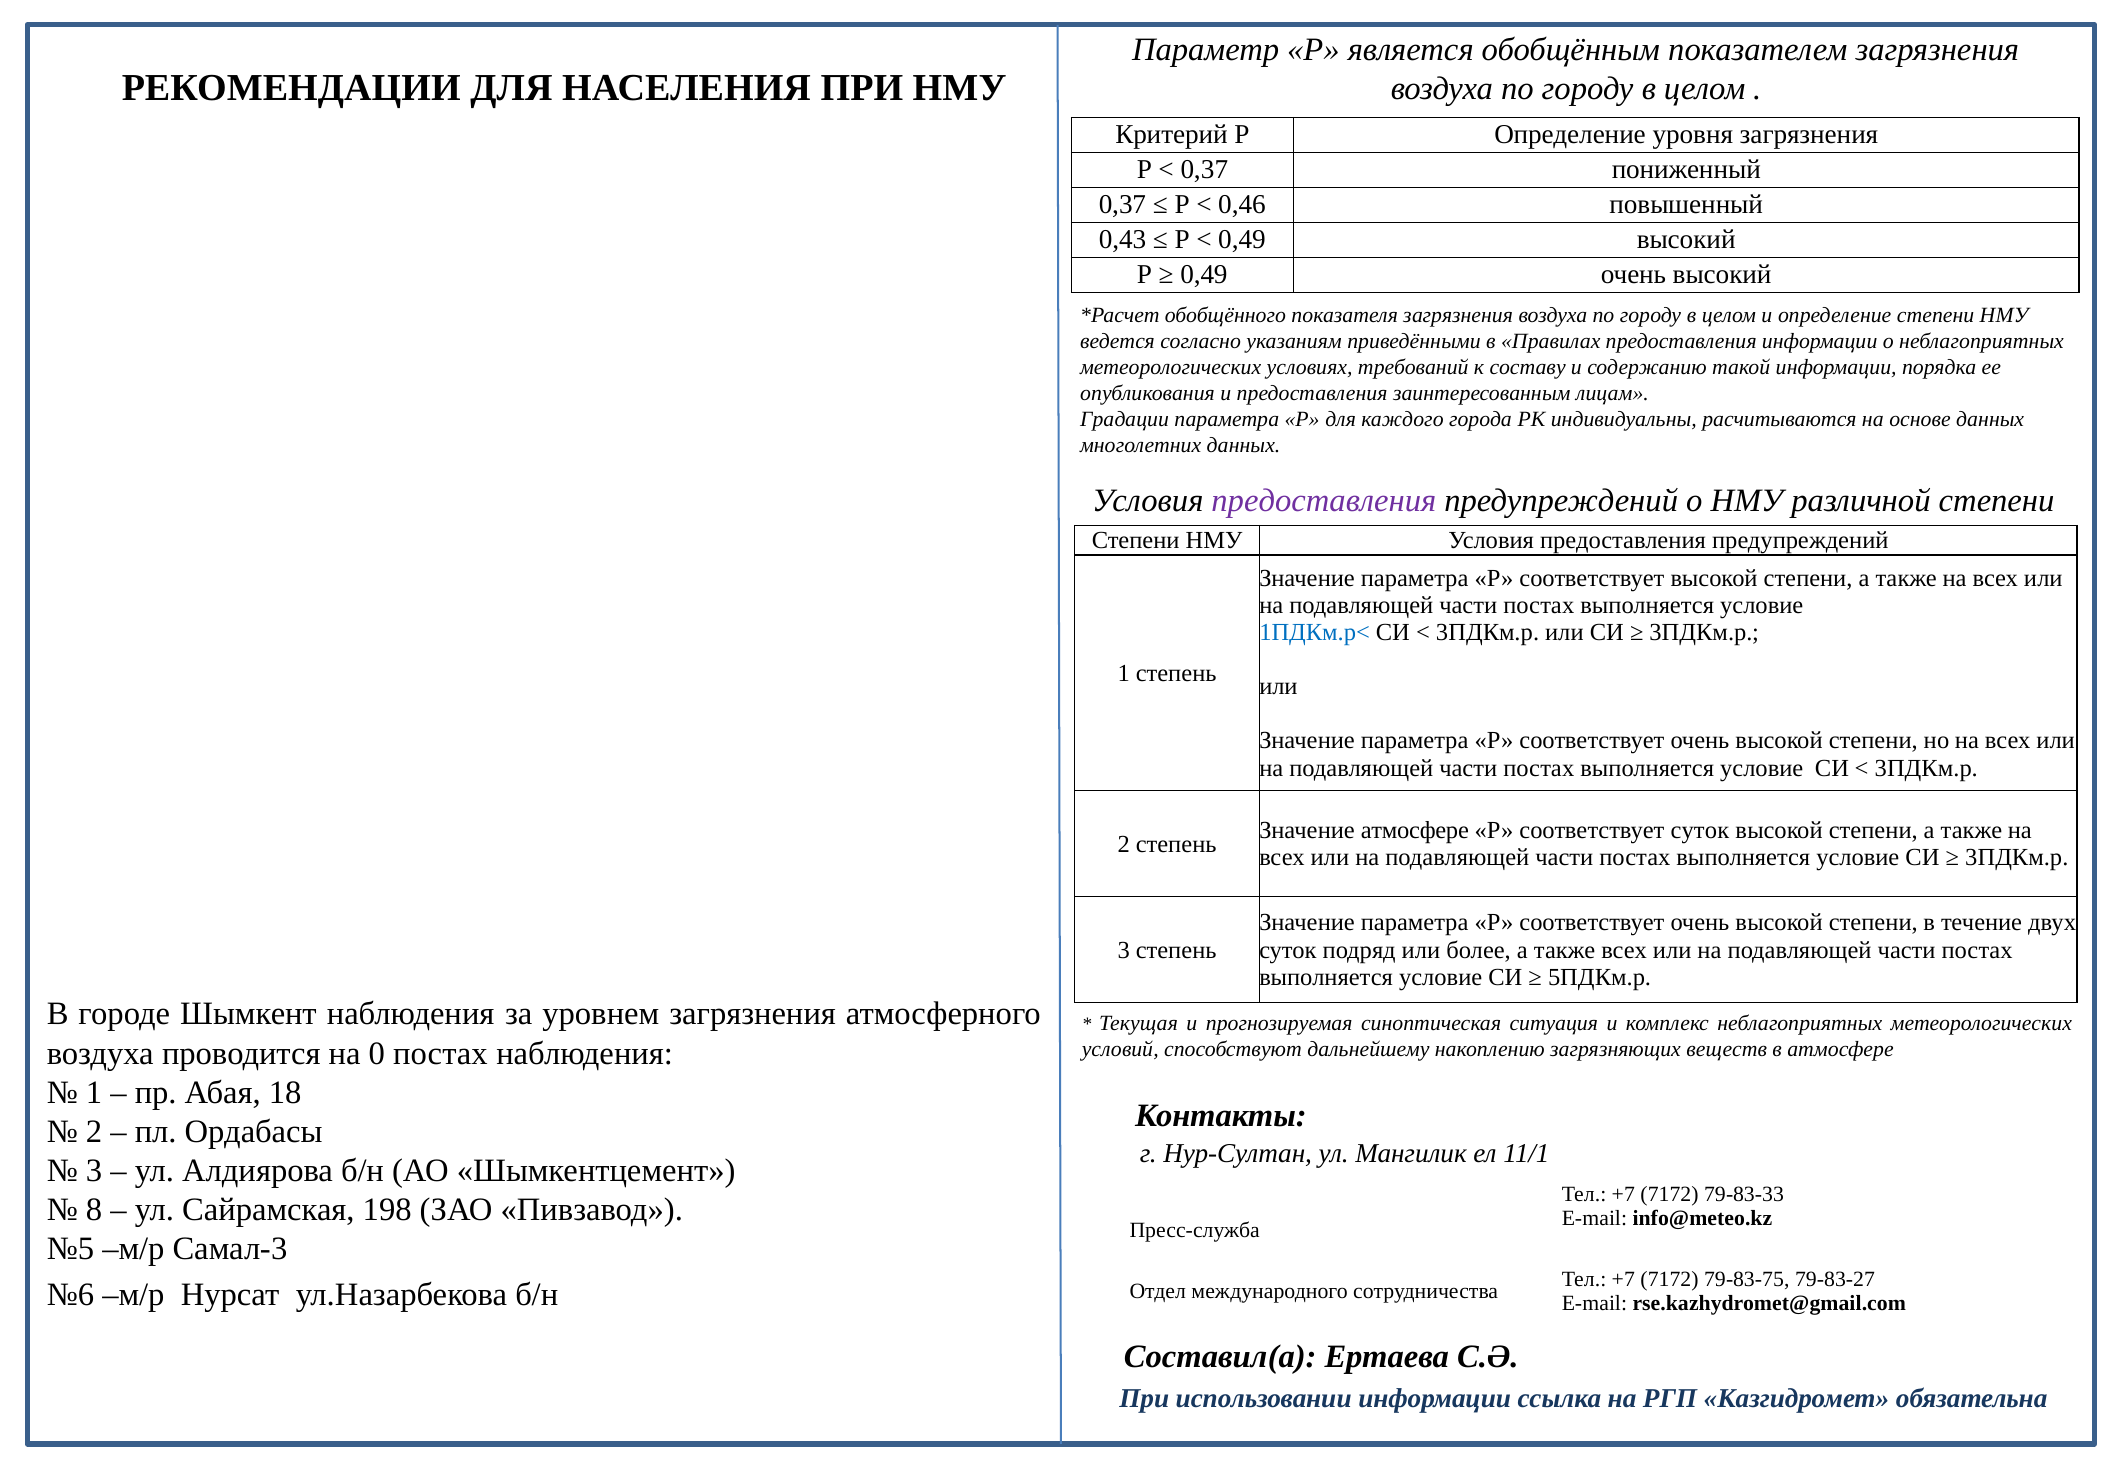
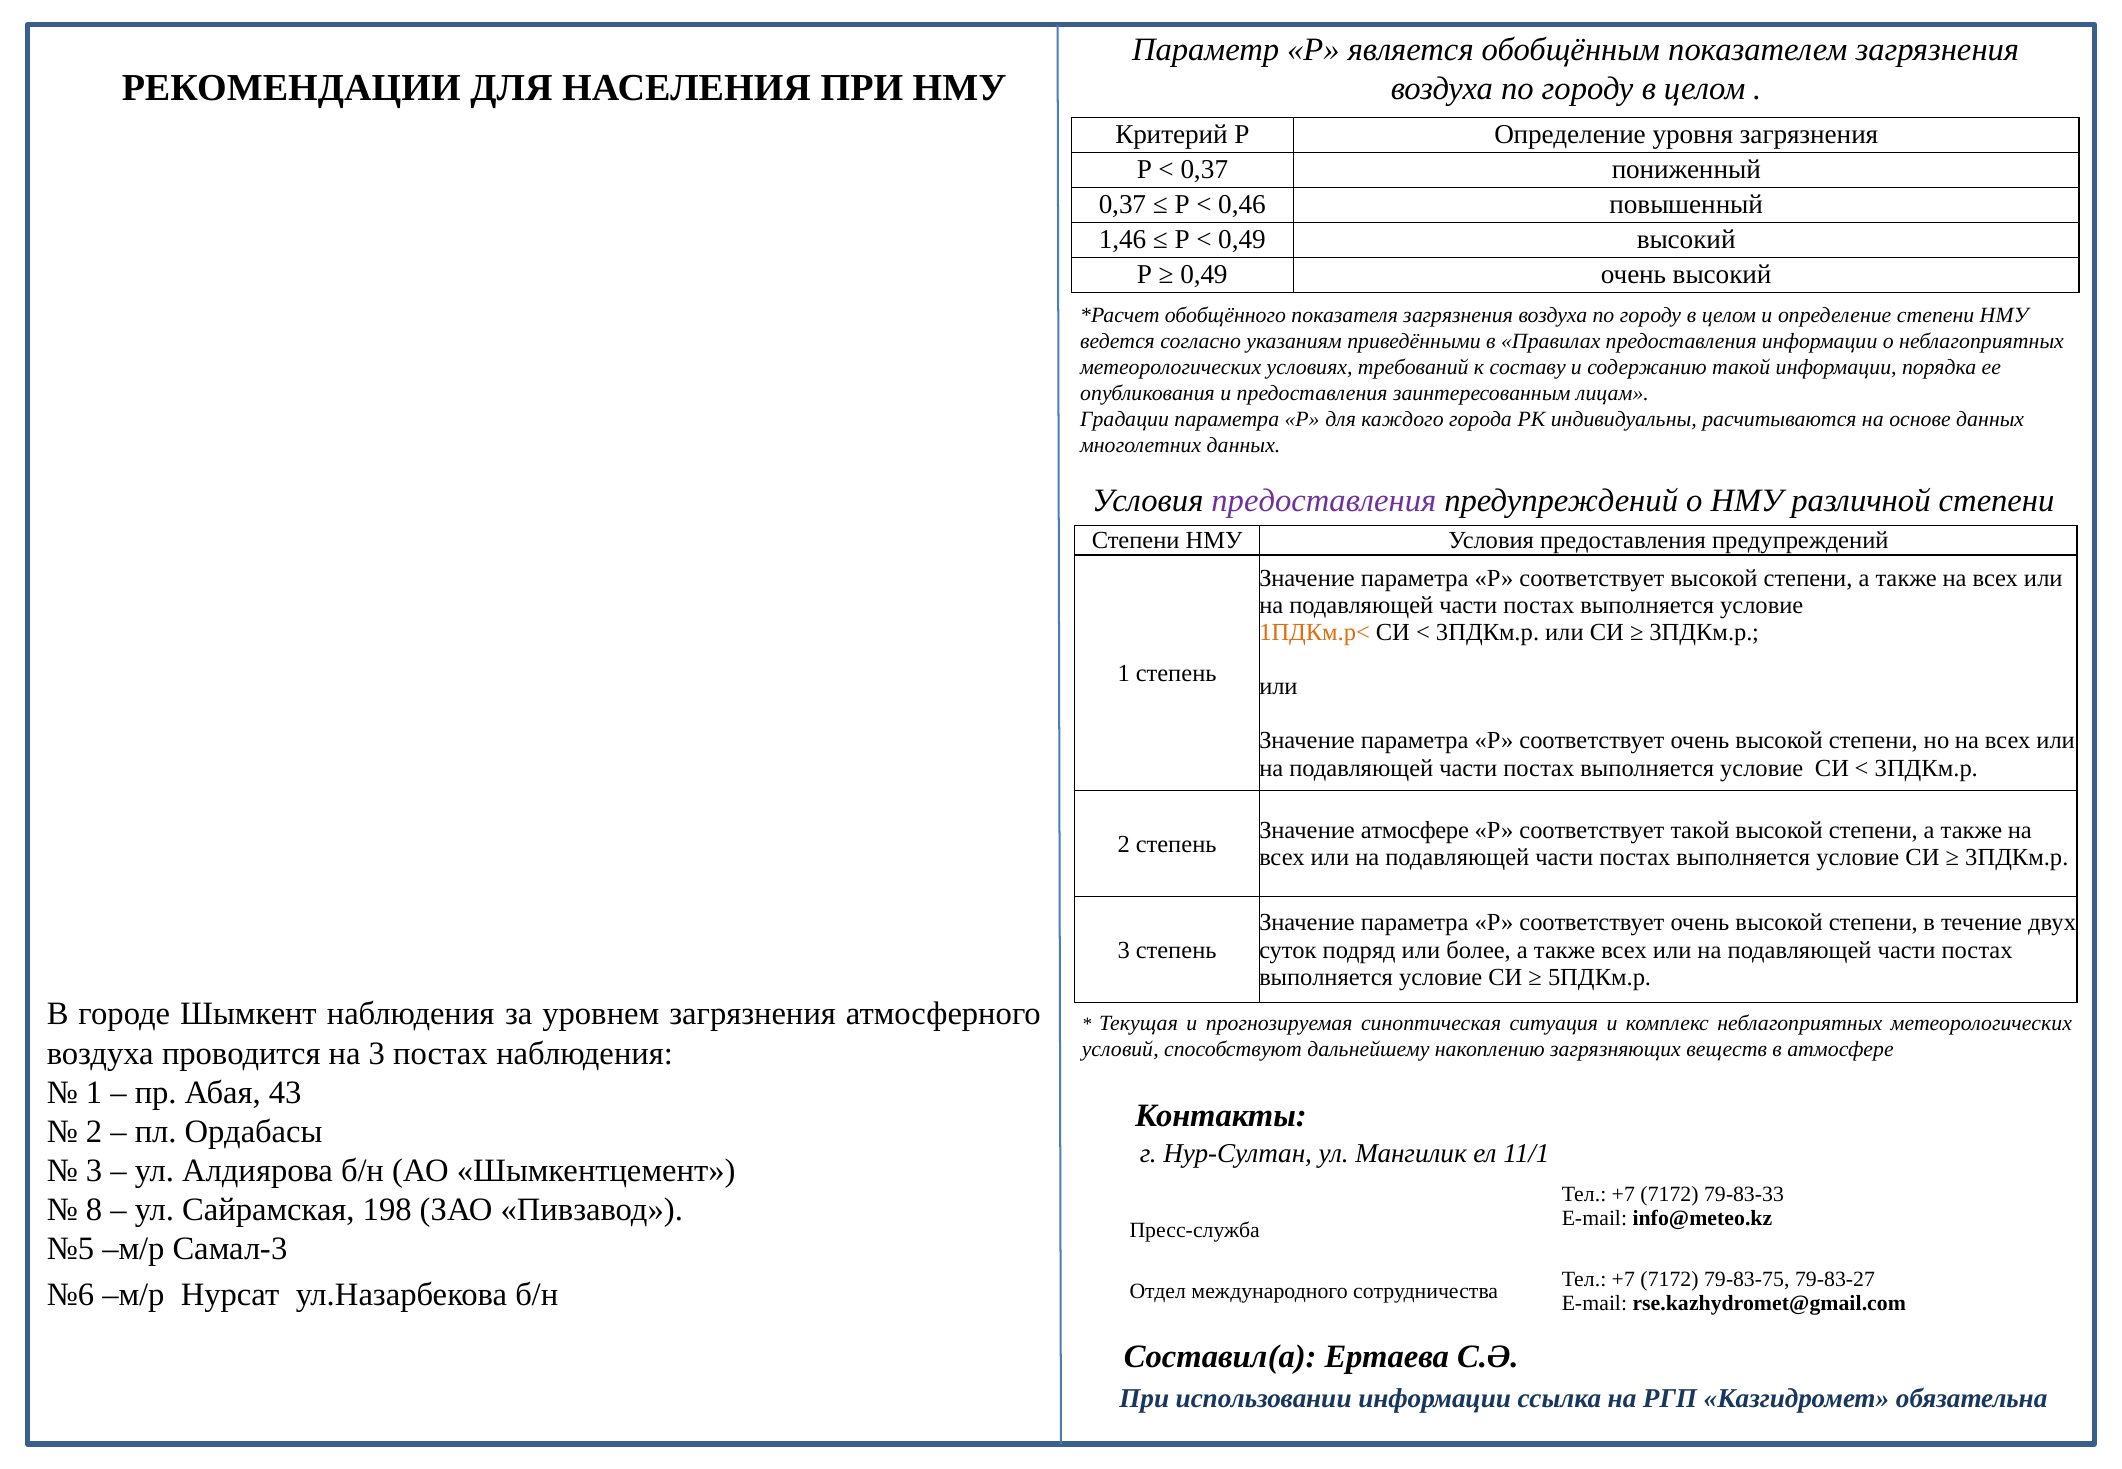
0,43: 0,43 -> 1,46
1ПДКм.р< colour: blue -> orange
соответствует суток: суток -> такой
на 0: 0 -> 3
18: 18 -> 43
